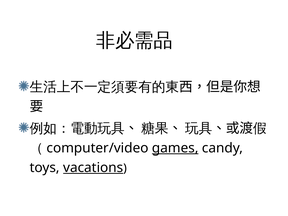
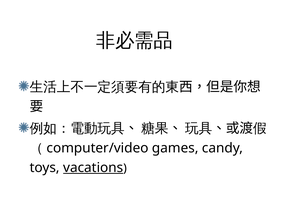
games underline: present -> none
